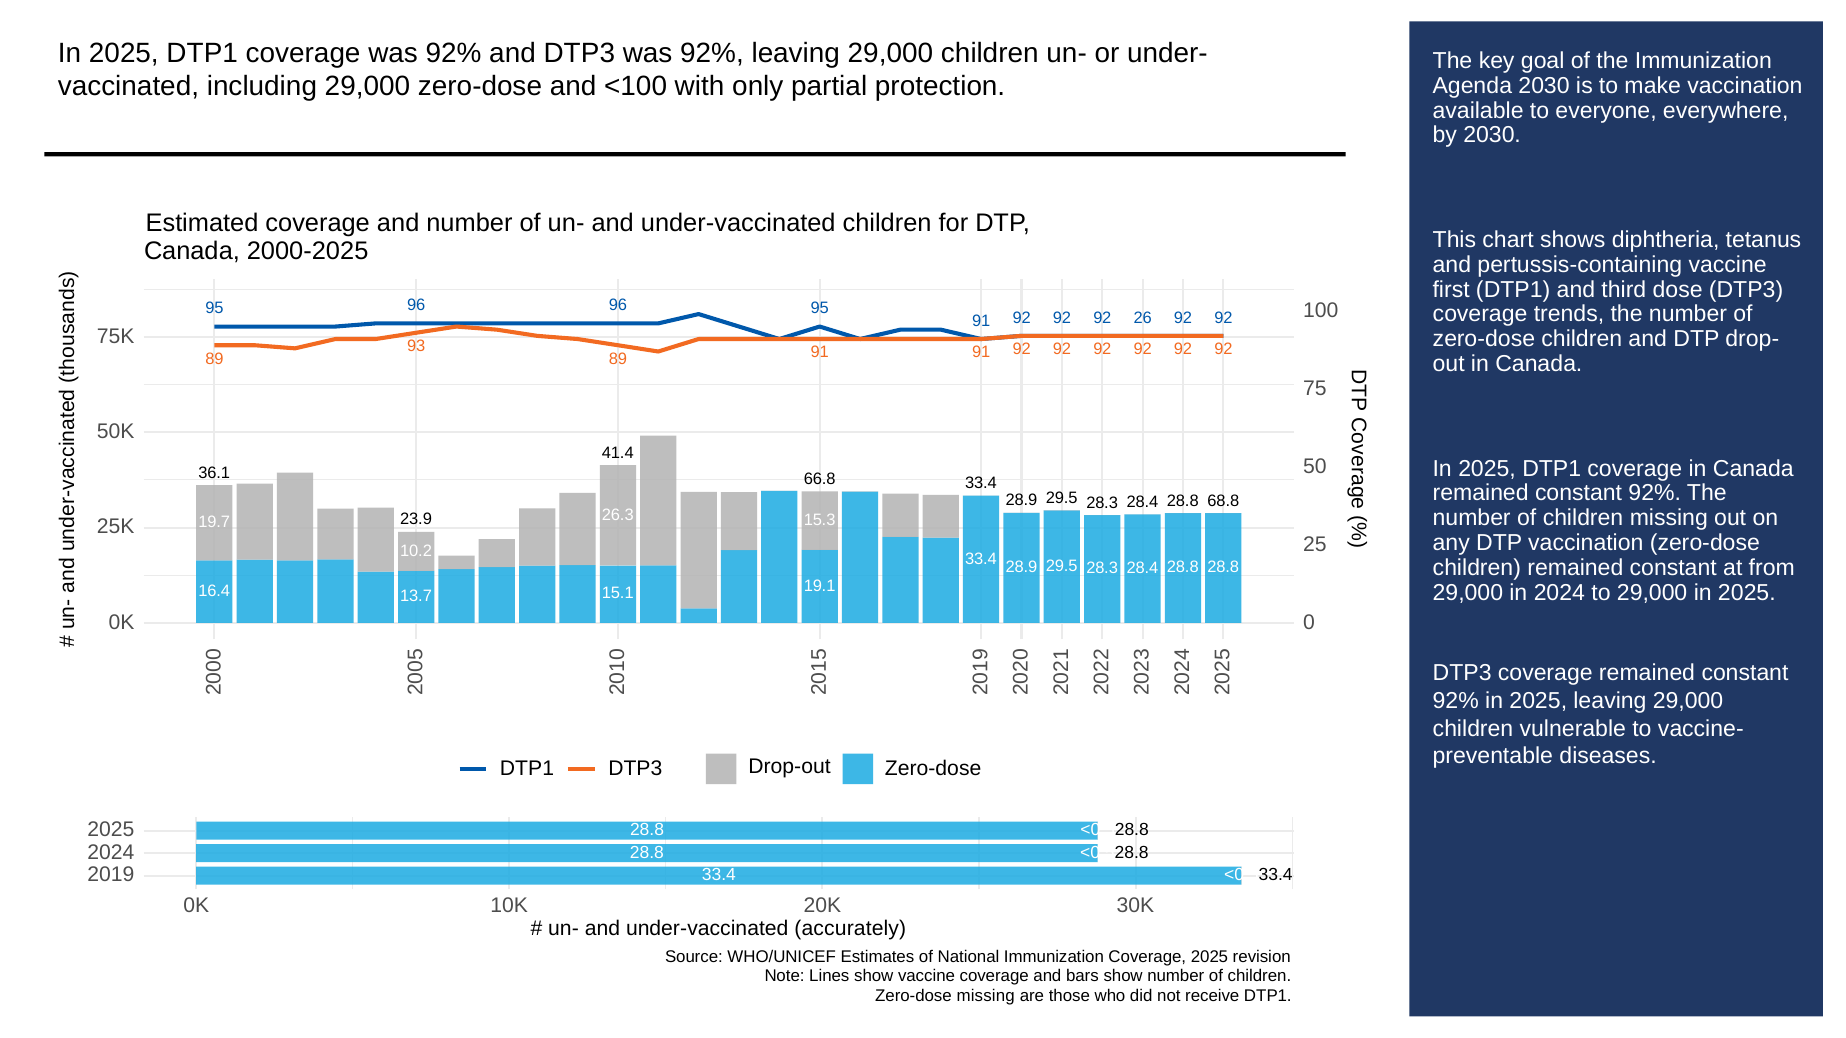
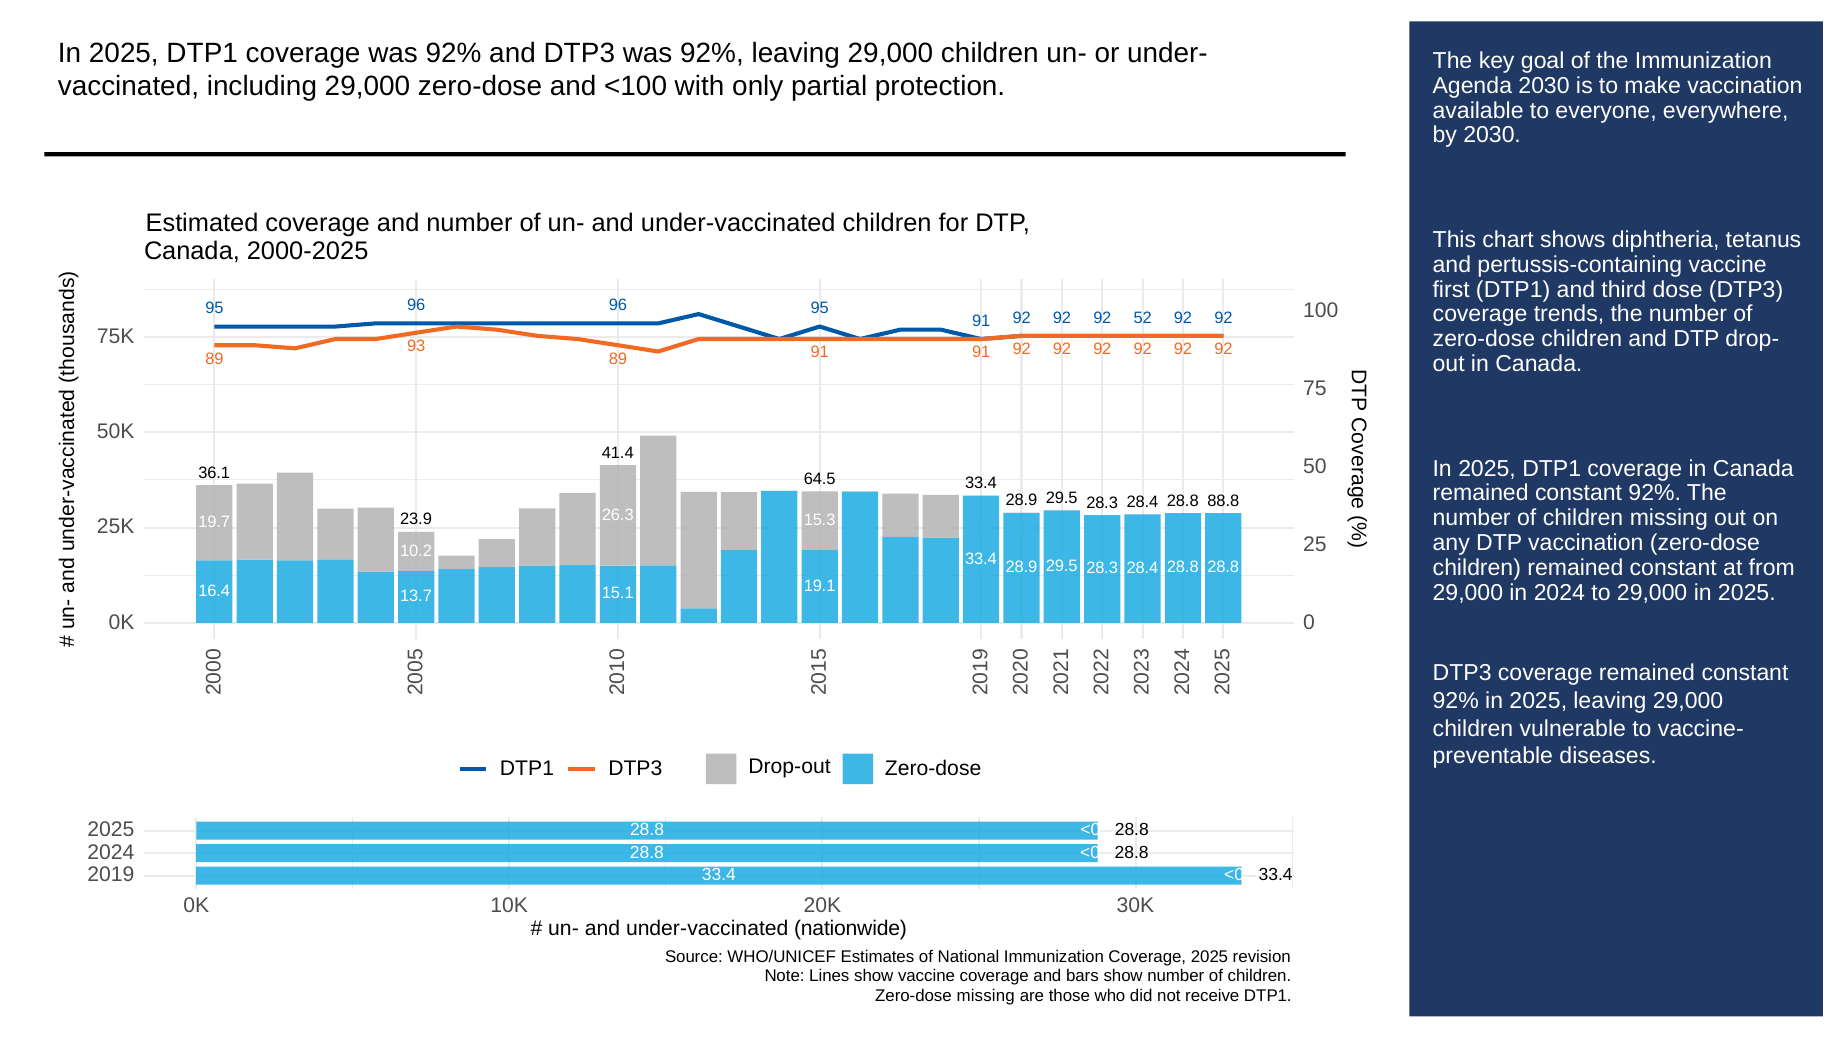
26: 26 -> 52
66.8: 66.8 -> 64.5
68.8: 68.8 -> 88.8
accurately: accurately -> nationwide
